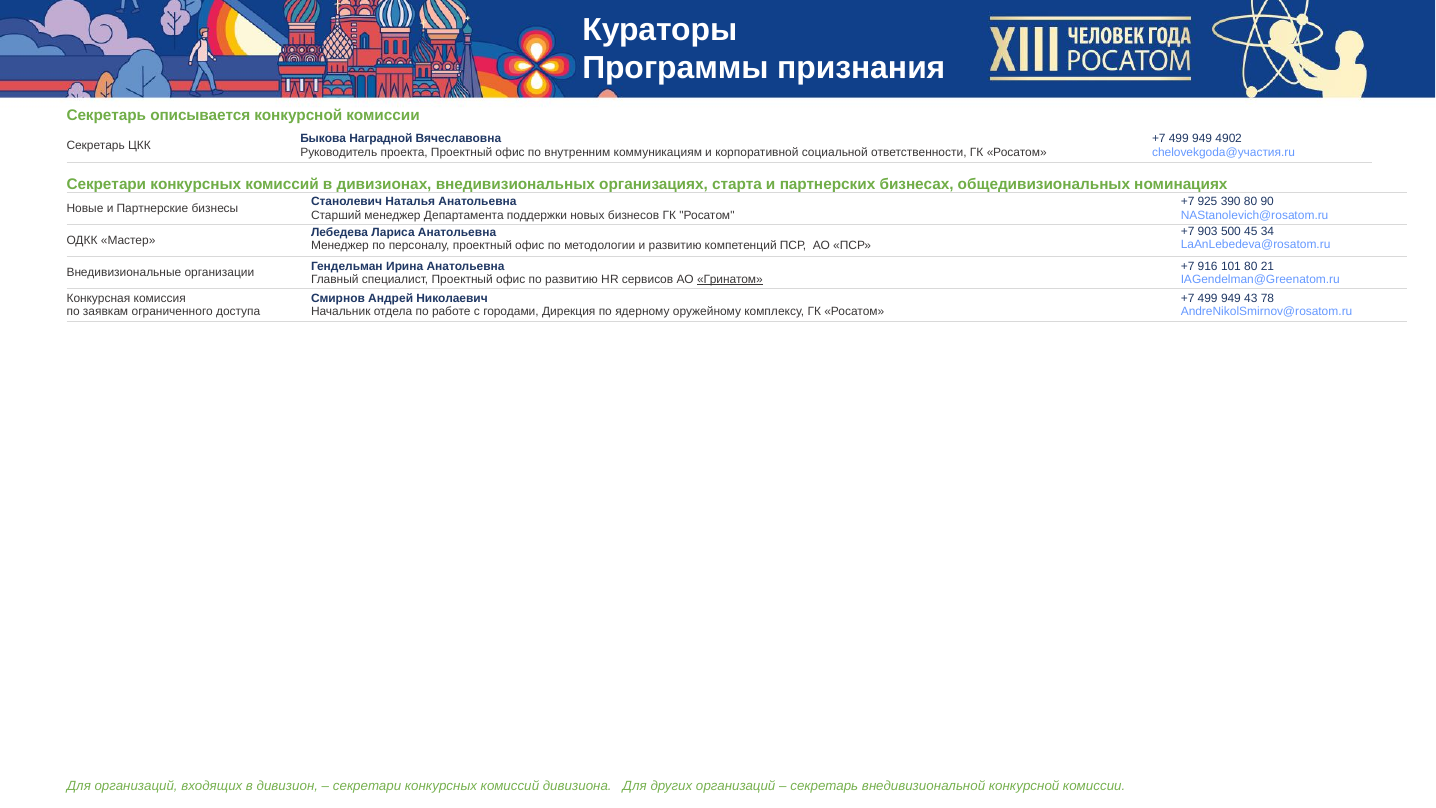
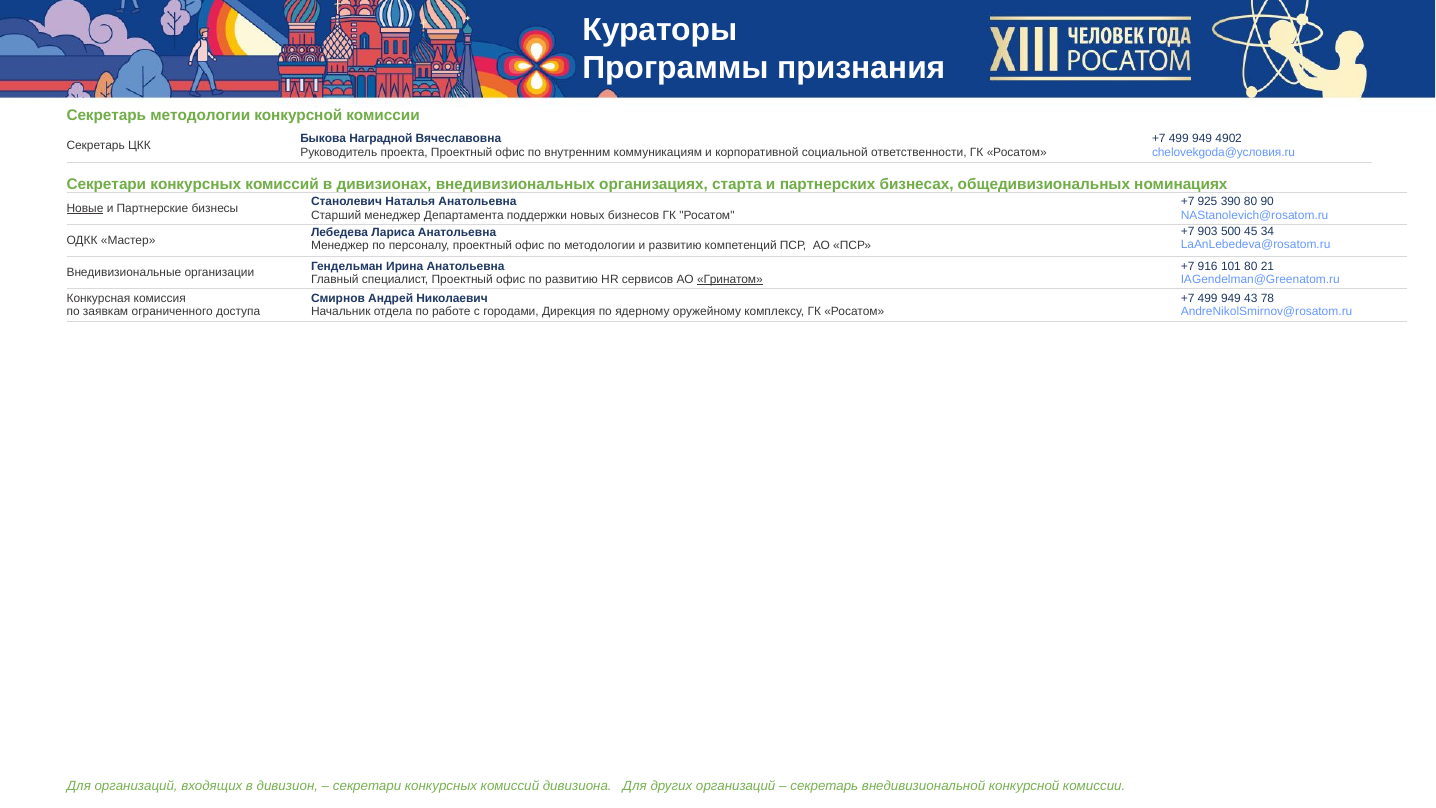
Секретарь описывается: описывается -> методологии
chelovekgoda@участия.ru: chelovekgoda@участия.ru -> chelovekgoda@условия.ru
Новые underline: none -> present
